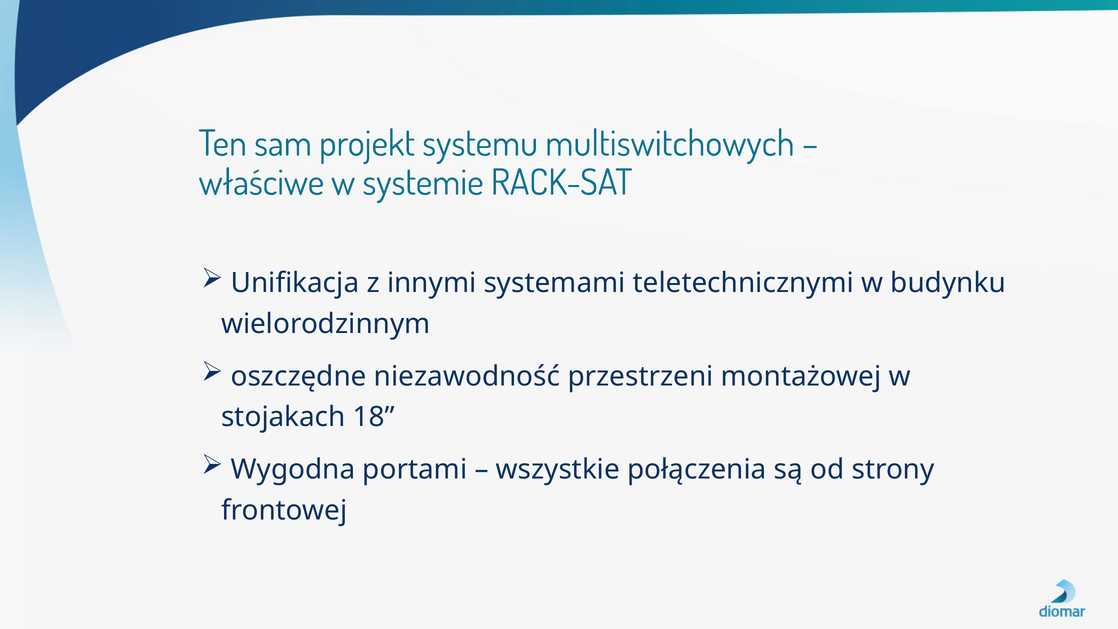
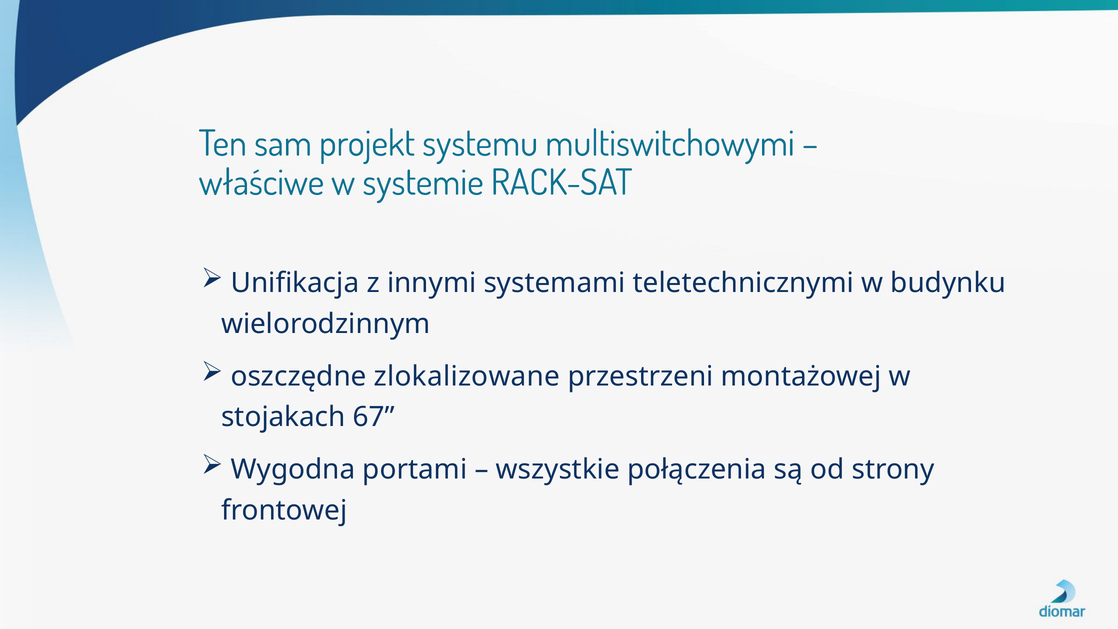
multiswitchowych: multiswitchowych -> multiswitchowymi
niezawodność: niezawodność -> zlokalizowane
18: 18 -> 67
